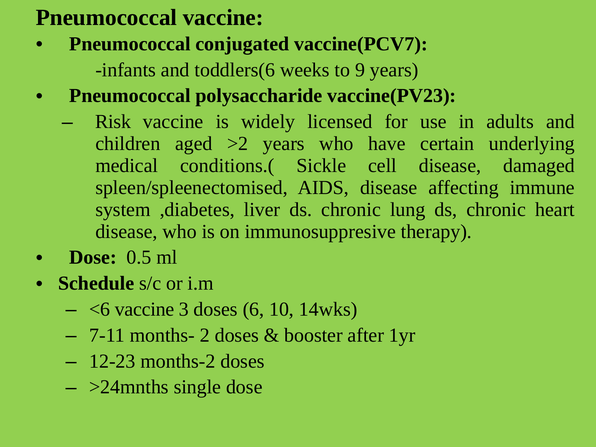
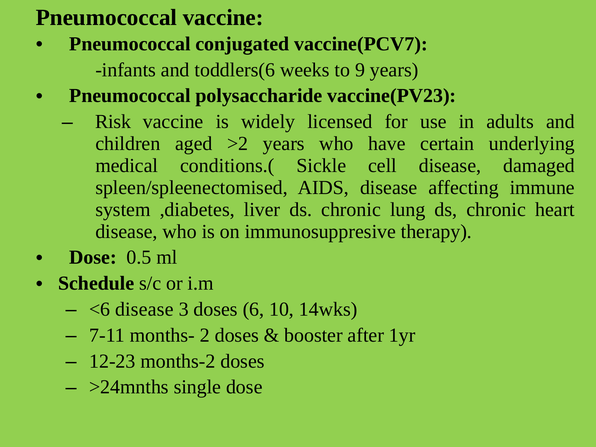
<6 vaccine: vaccine -> disease
